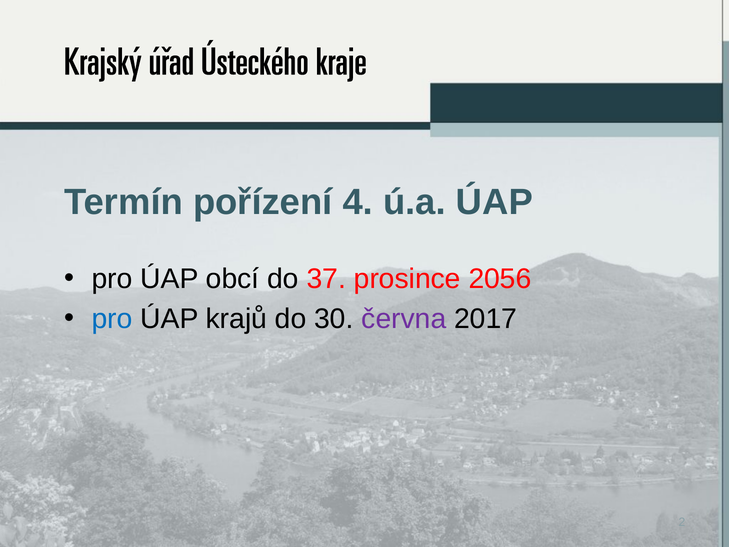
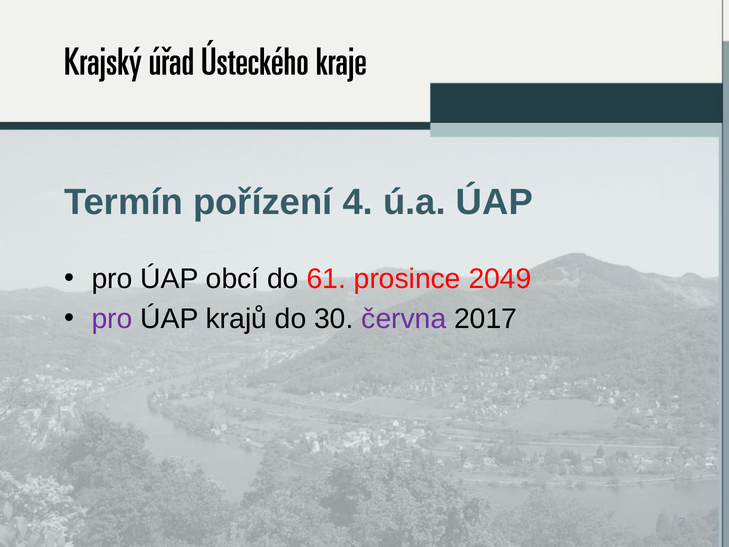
37: 37 -> 61
2056: 2056 -> 2049
pro at (112, 319) colour: blue -> purple
